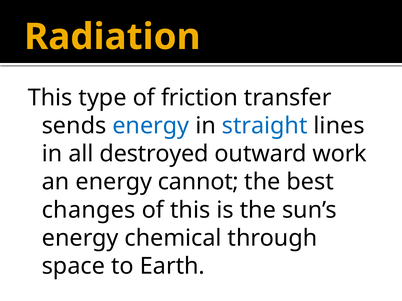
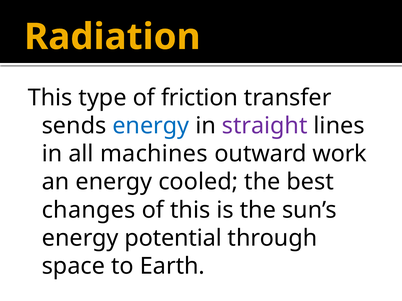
straight colour: blue -> purple
destroyed: destroyed -> machines
cannot: cannot -> cooled
chemical: chemical -> potential
